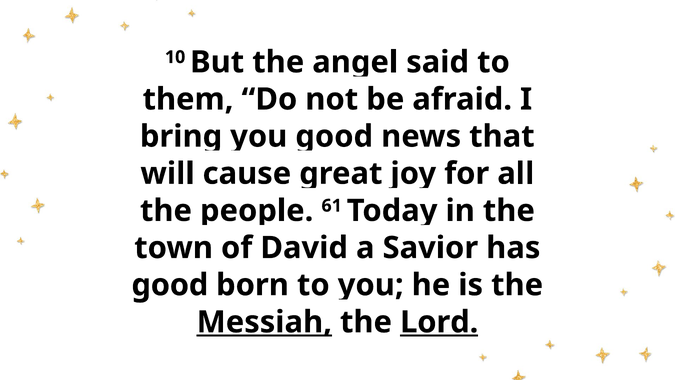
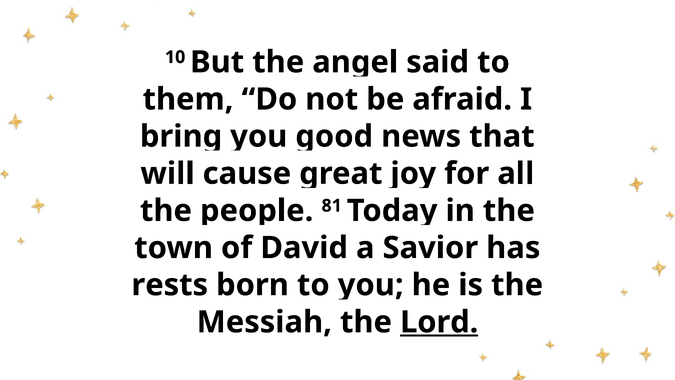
61: 61 -> 81
good at (170, 285): good -> rests
Messiah underline: present -> none
